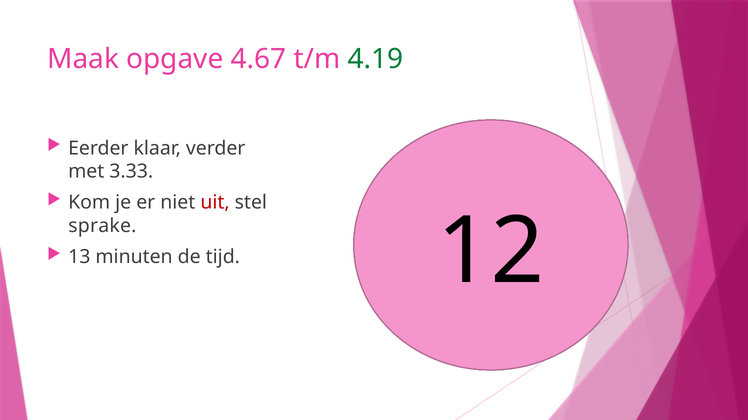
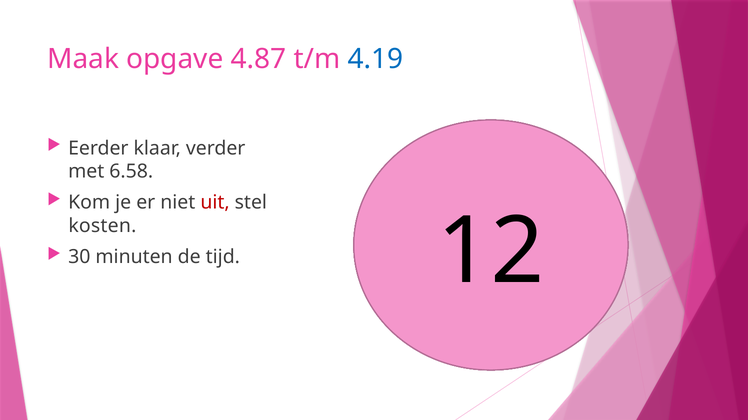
4.67: 4.67 -> 4.87
4.19 colour: green -> blue
3.33: 3.33 -> 6.58
sprake: sprake -> kosten
13: 13 -> 30
